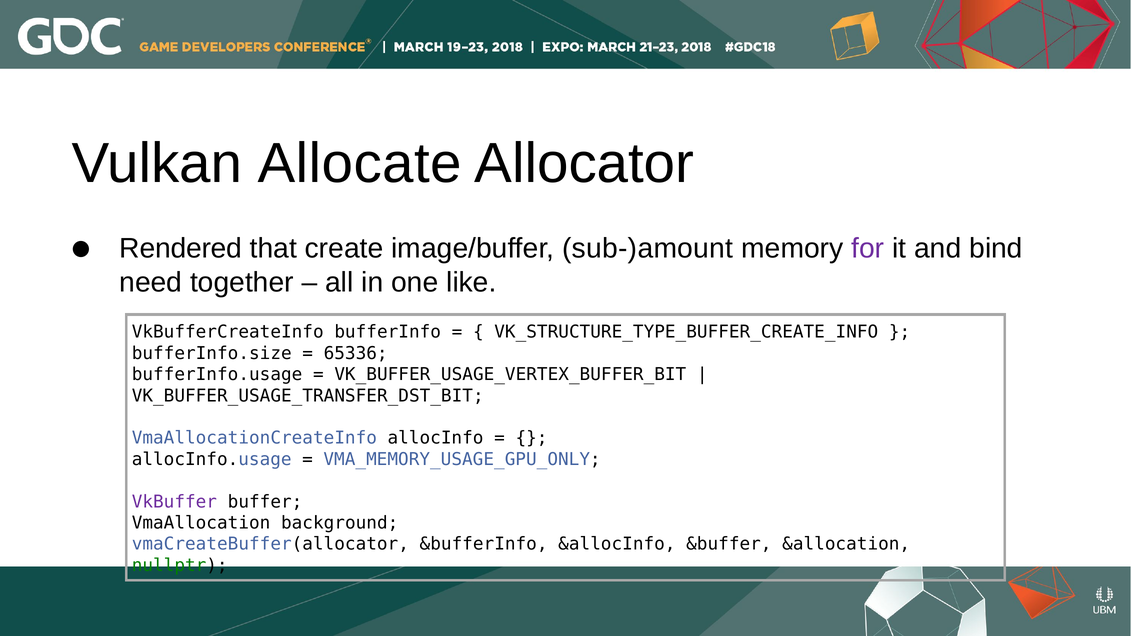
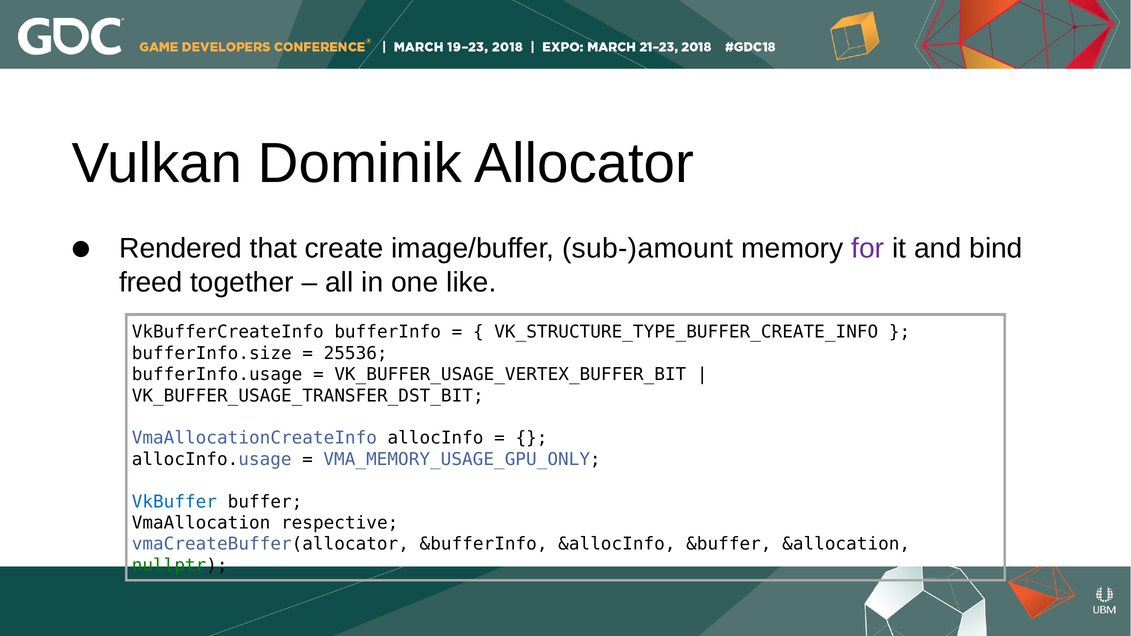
Allocate: Allocate -> Dominik
need: need -> freed
65336: 65336 -> 25536
VkBuffer colour: purple -> blue
background: background -> respective
